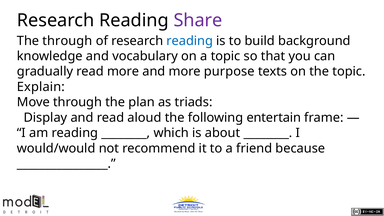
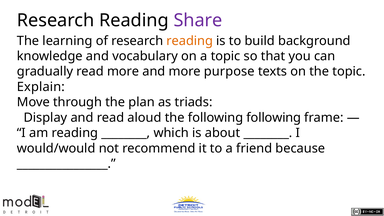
The through: through -> learning
reading at (190, 41) colour: blue -> orange
following entertain: entertain -> following
